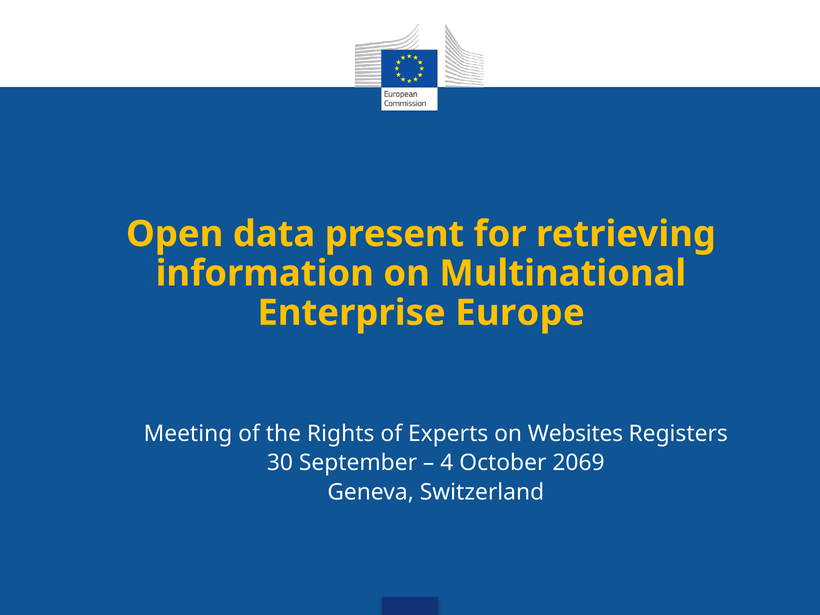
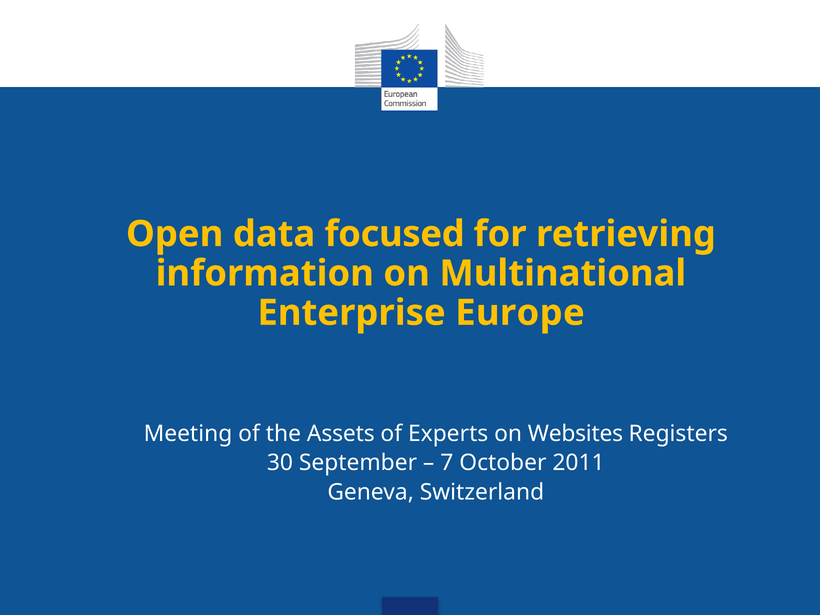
present: present -> focused
Rights: Rights -> Assets
4: 4 -> 7
2069: 2069 -> 2011
